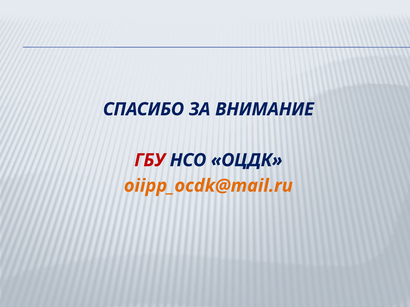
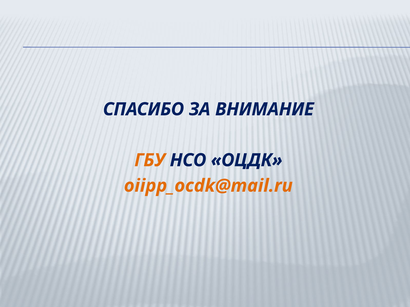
ГБУ colour: red -> orange
